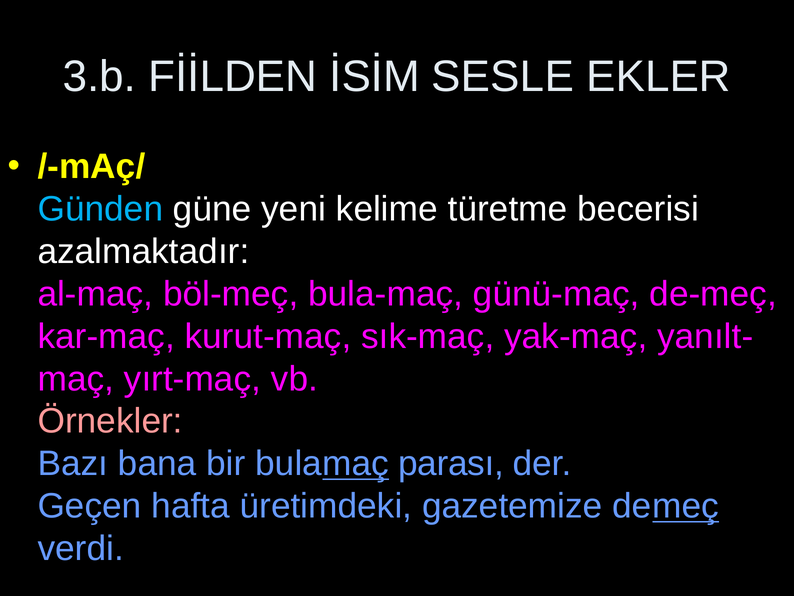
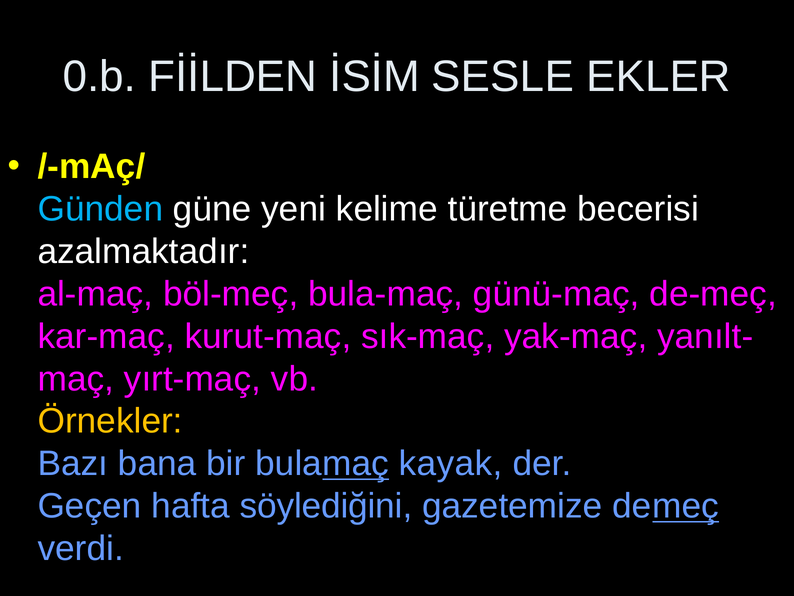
3.b: 3.b -> 0.b
Örnekler colour: pink -> yellow
parası: parası -> kayak
üretimdeki: üretimdeki -> söylediğini
